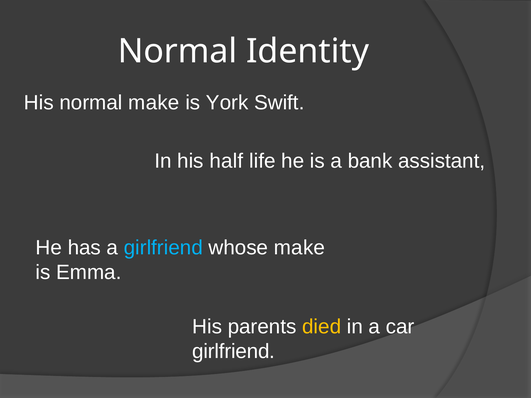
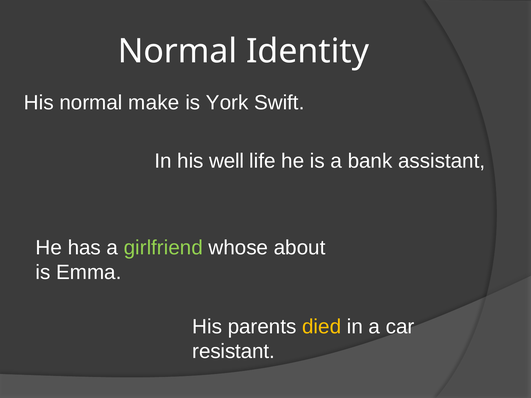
half: half -> well
girlfriend at (163, 248) colour: light blue -> light green
whose make: make -> about
girlfriend at (234, 352): girlfriend -> resistant
